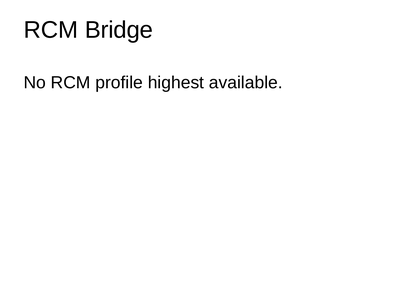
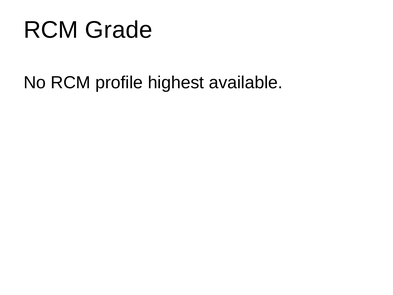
Bridge: Bridge -> Grade
